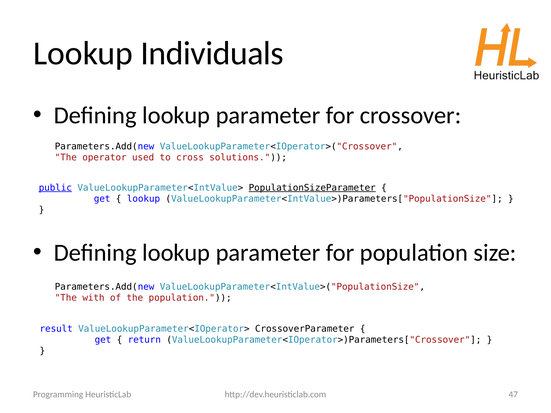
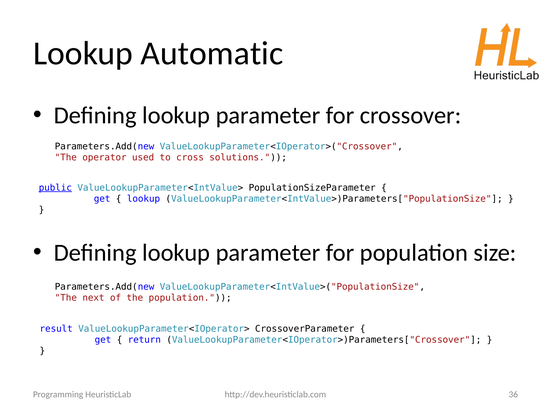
Individuals: Individuals -> Automatic
PopulationSizeParameter underline: present -> none
with: with -> next
47: 47 -> 36
